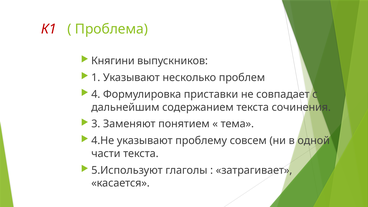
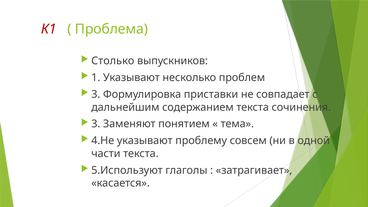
Княгини: Княгини -> Столько
4 at (96, 94): 4 -> 3
